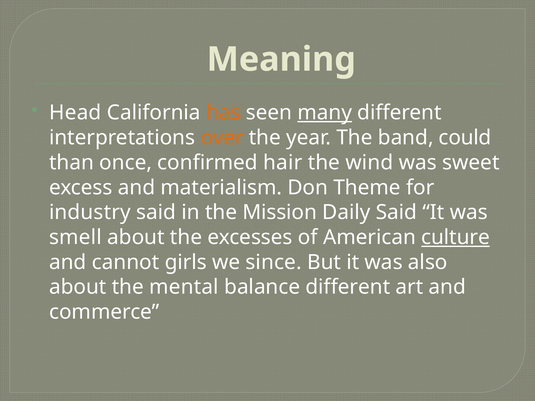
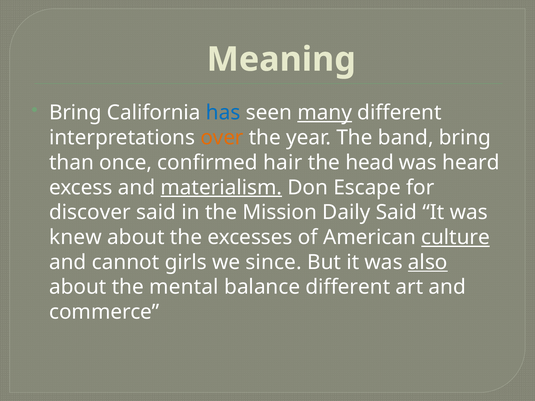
Head at (75, 113): Head -> Bring
has colour: orange -> blue
band could: could -> bring
wind: wind -> head
sweet: sweet -> heard
materialism underline: none -> present
Theme: Theme -> Escape
industry: industry -> discover
smell: smell -> knew
also underline: none -> present
